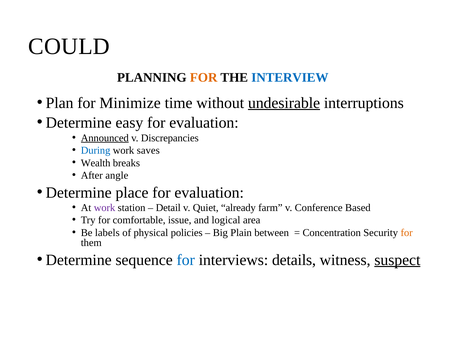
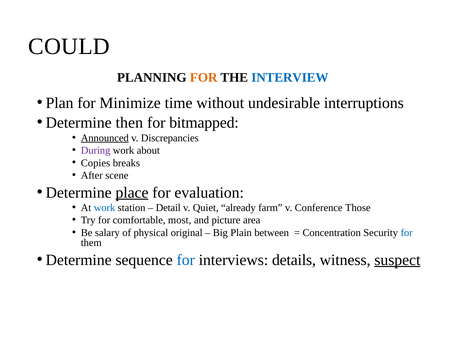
undesirable underline: present -> none
easy: easy -> then
evaluation at (204, 123): evaluation -> bitmapped
During colour: blue -> purple
saves: saves -> about
Wealth: Wealth -> Copies
angle: angle -> scene
place underline: none -> present
work at (105, 208) colour: purple -> blue
Based: Based -> Those
issue: issue -> most
logical: logical -> picture
labels: labels -> salary
policies: policies -> original
for at (407, 232) colour: orange -> blue
